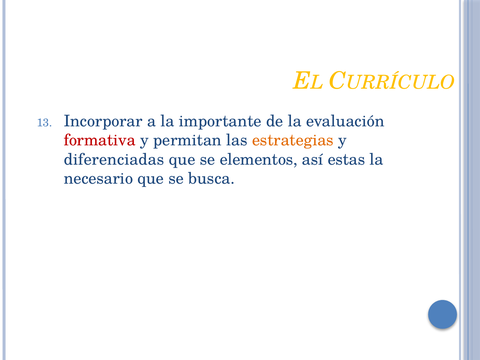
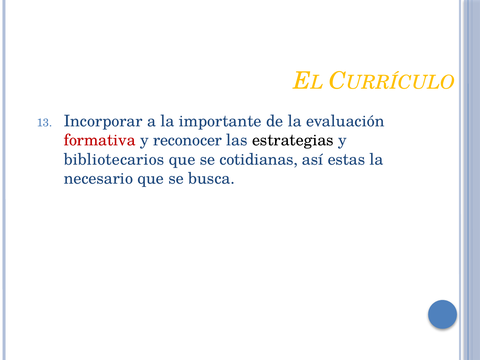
permitan: permitan -> reconocer
estrategias colour: orange -> black
diferenciadas: diferenciadas -> bibliotecarios
elementos: elementos -> cotidianas
